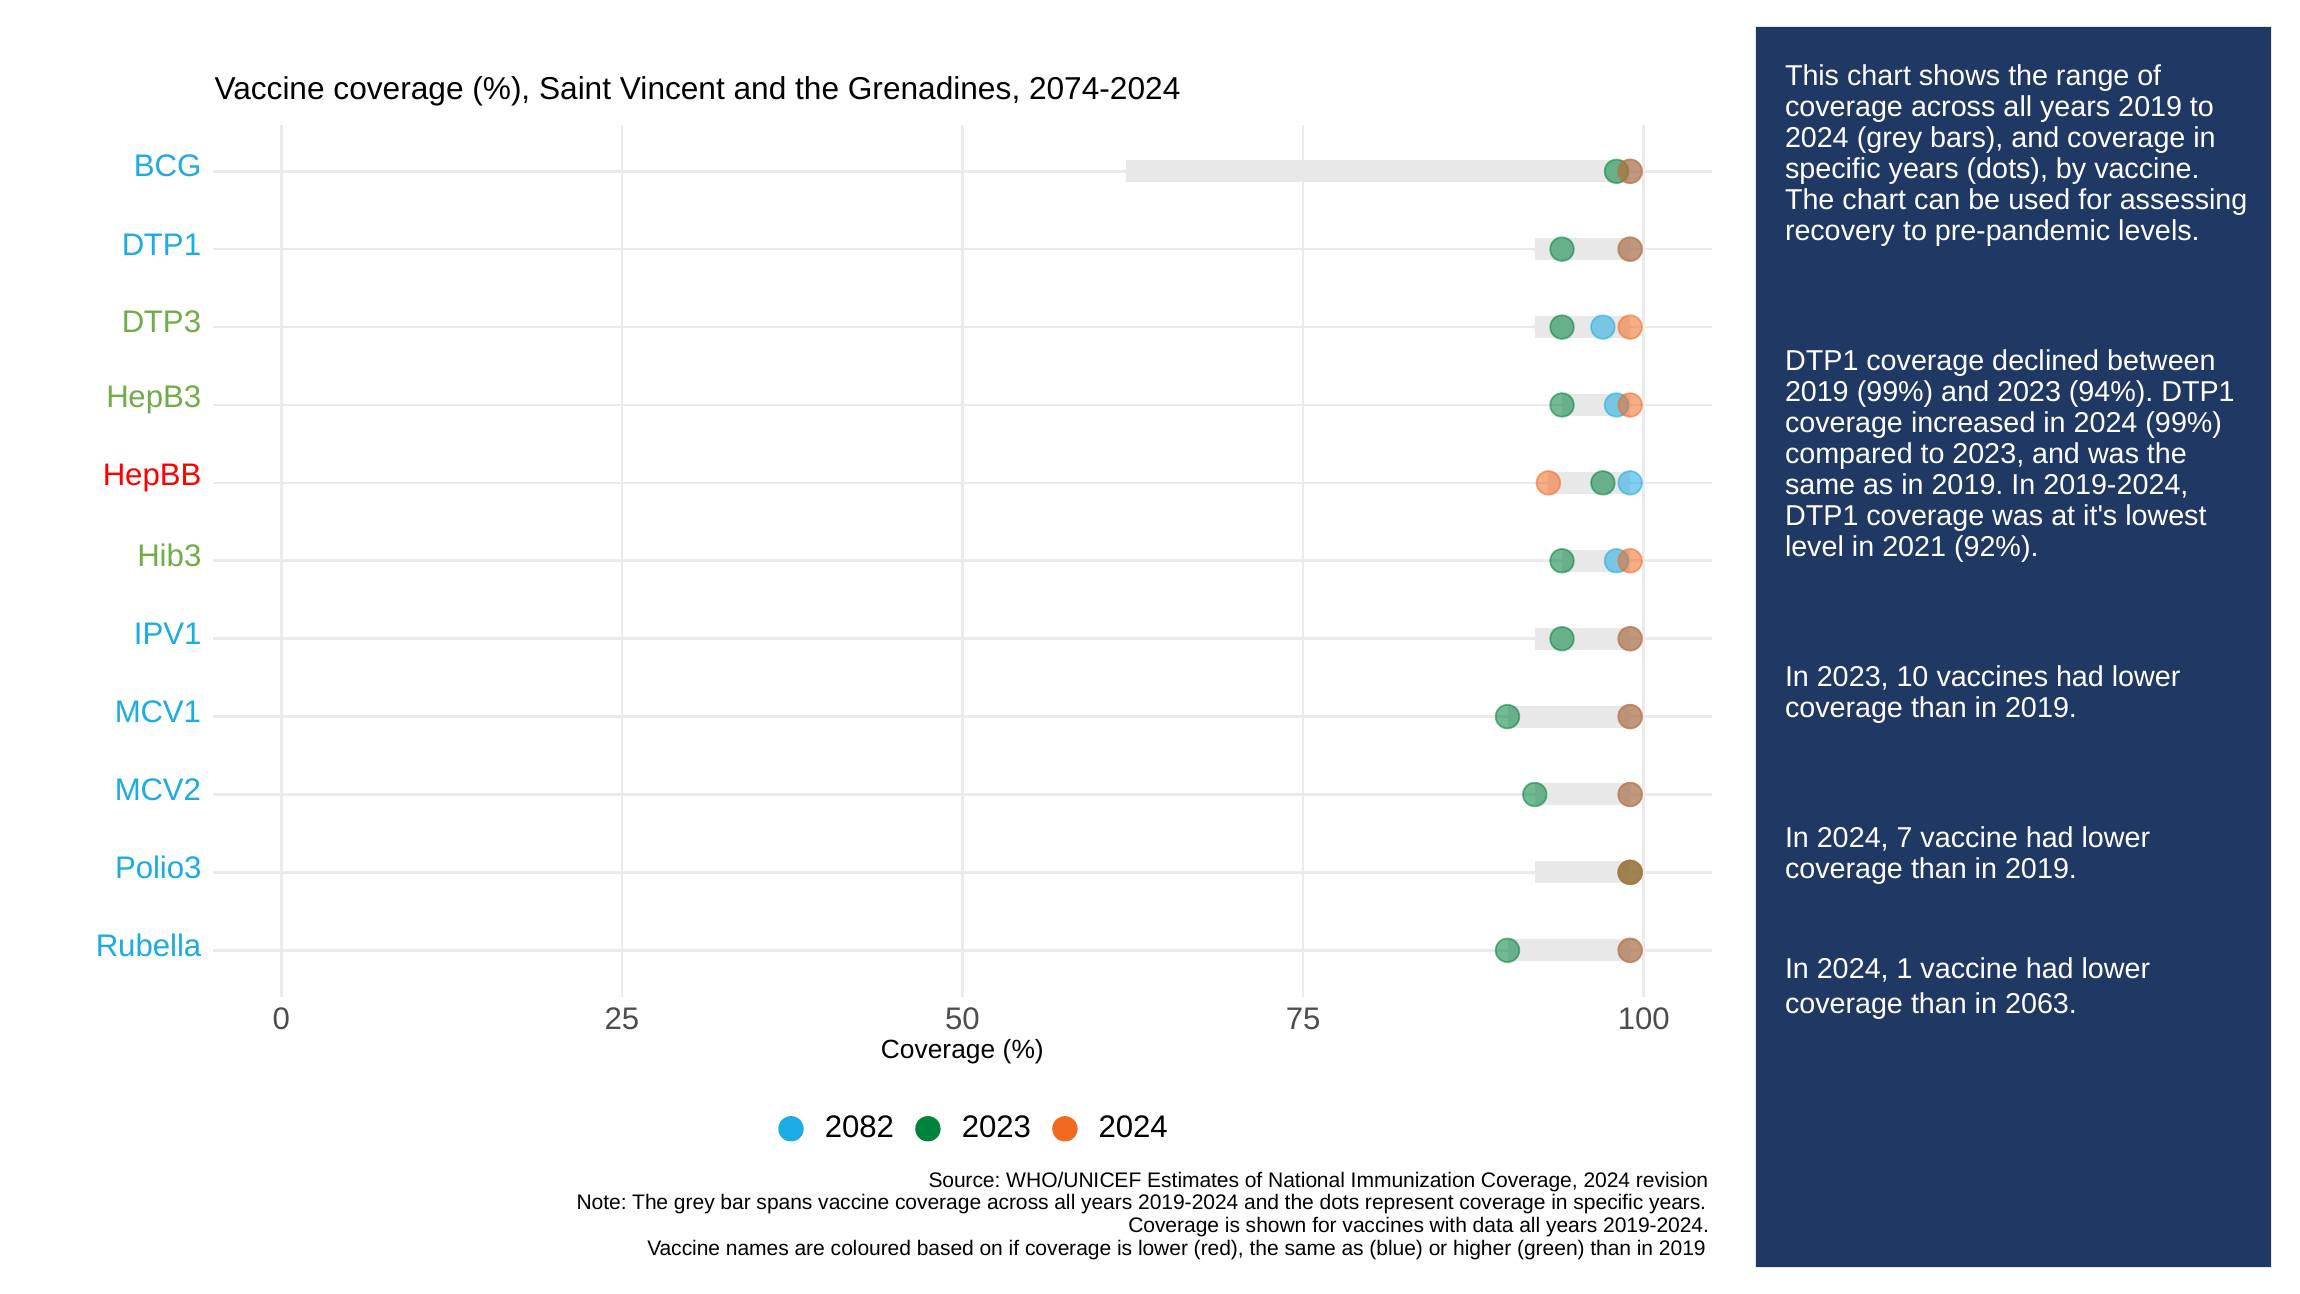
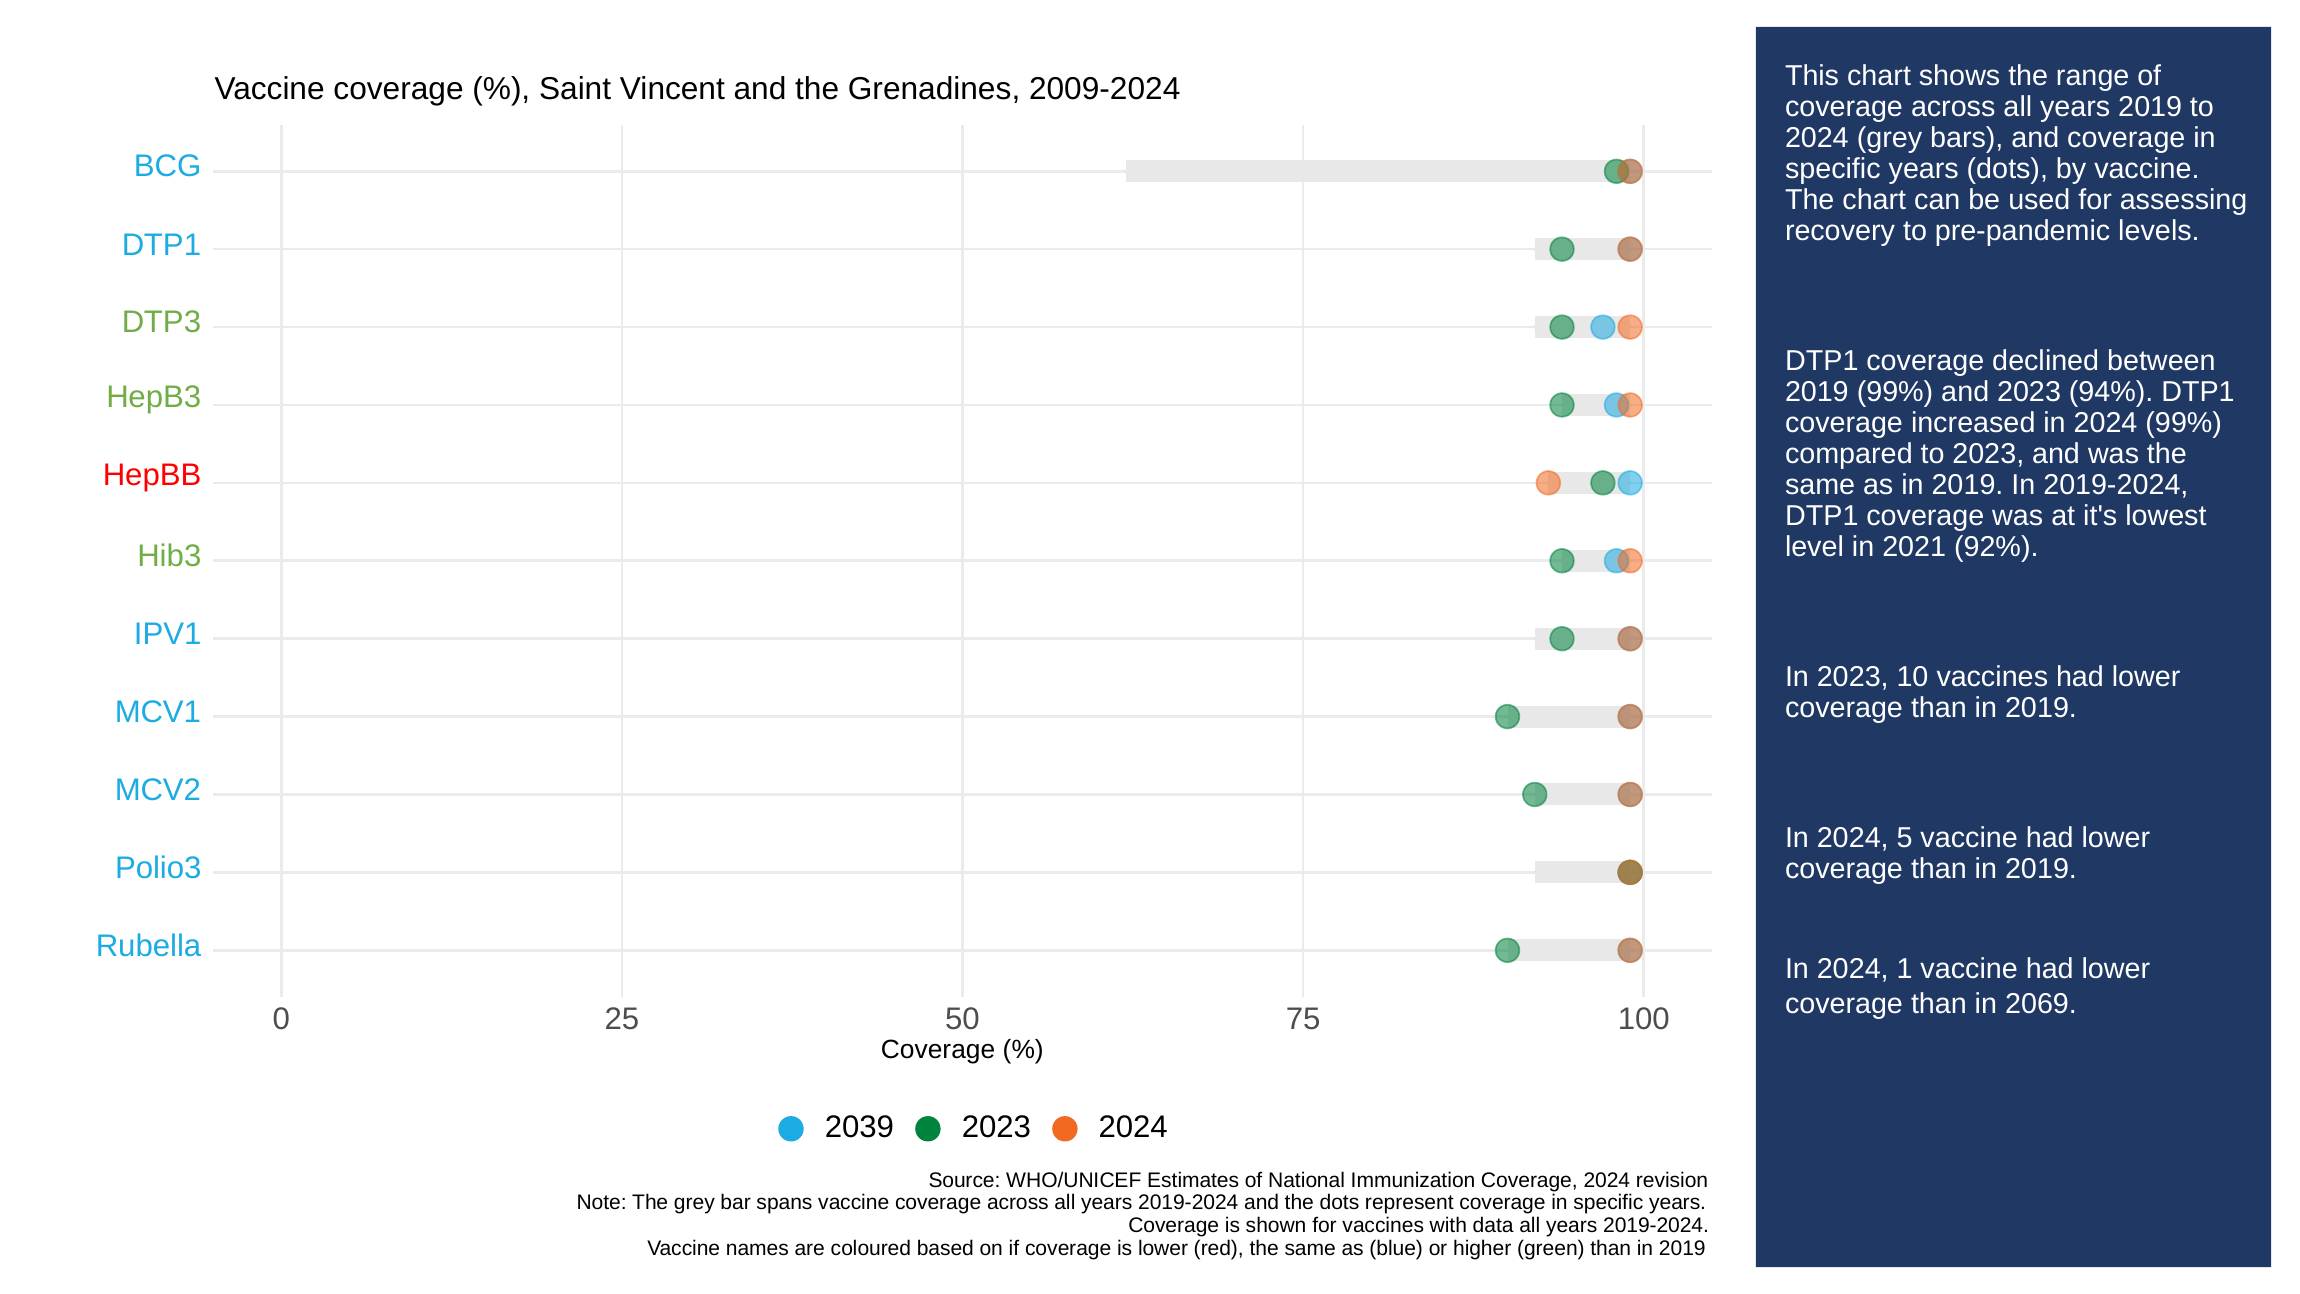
2074-2024: 2074-2024 -> 2009-2024
7: 7 -> 5
2063: 2063 -> 2069
2082: 2082 -> 2039
